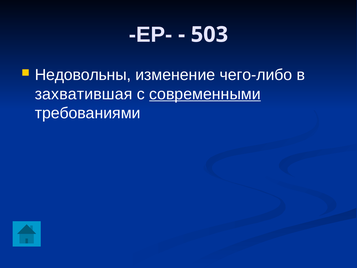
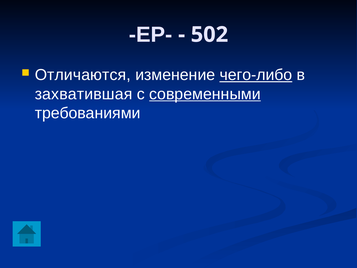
503: 503 -> 502
Недовольны: Недовольны -> Отличаются
чего-либо underline: none -> present
